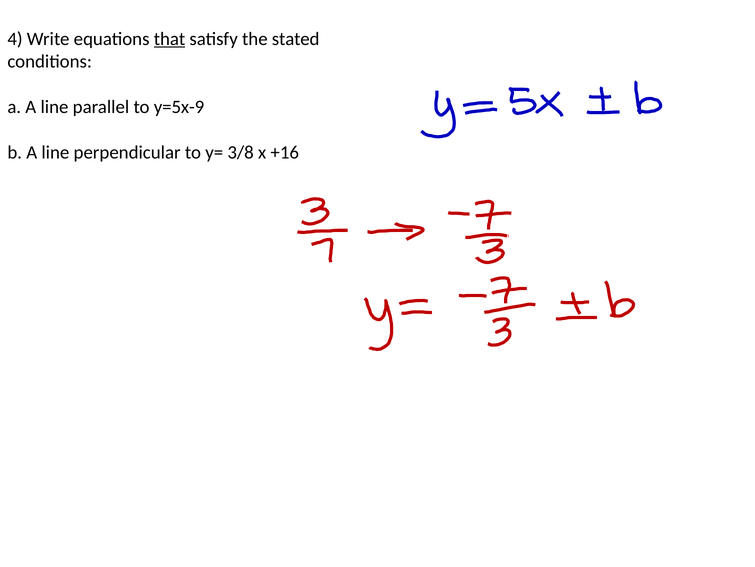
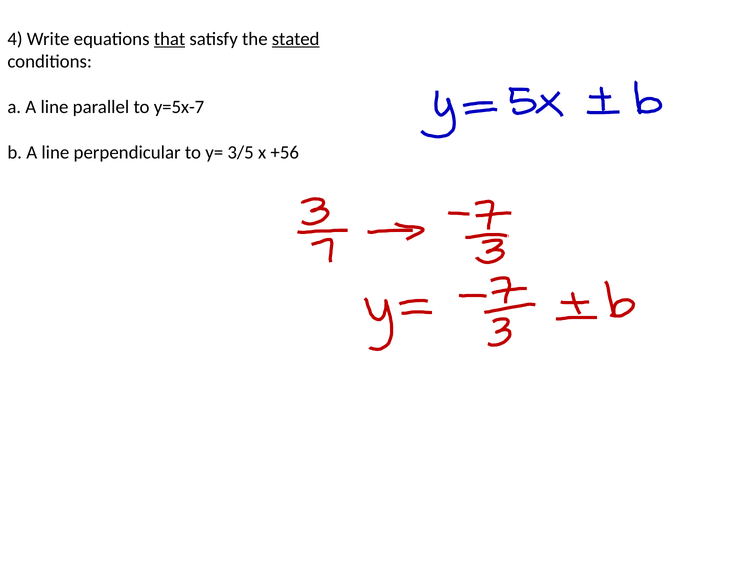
stated underline: none -> present
y=5x-9: y=5x-9 -> y=5x-7
3/8: 3/8 -> 3/5
+16: +16 -> +56
